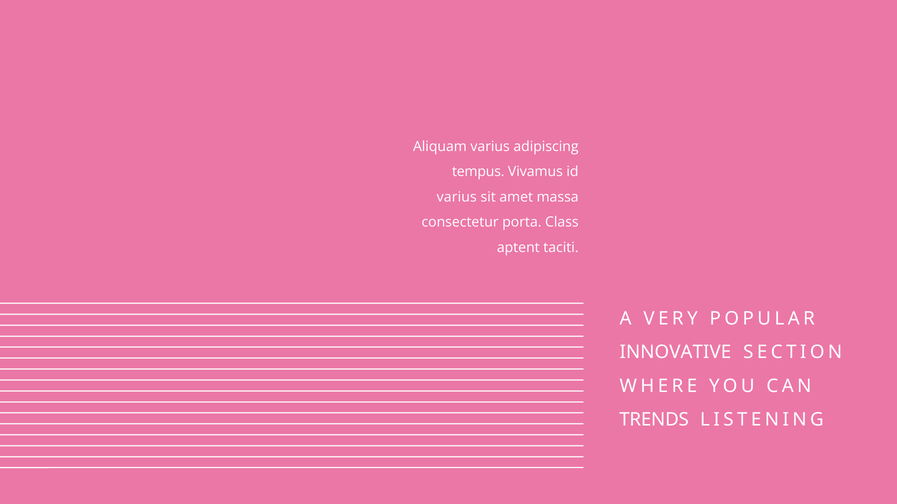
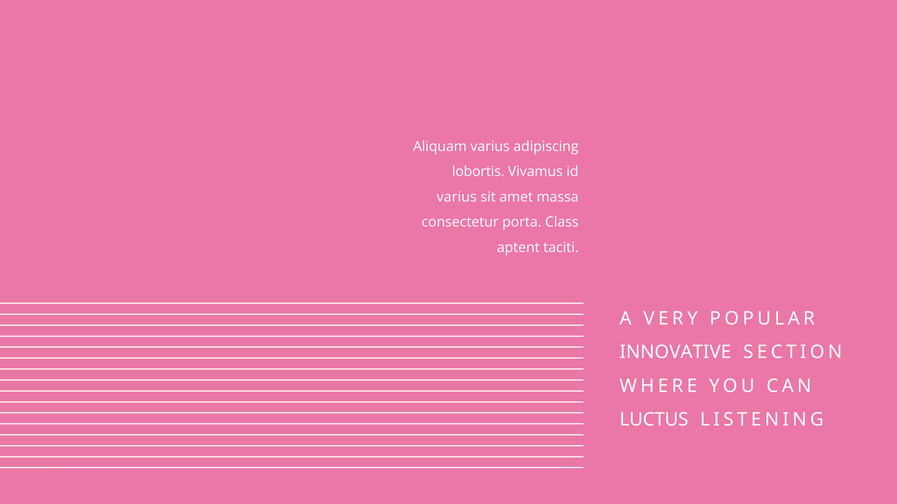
tempus: tempus -> lobortis
TRENDS: TRENDS -> LUCTUS
